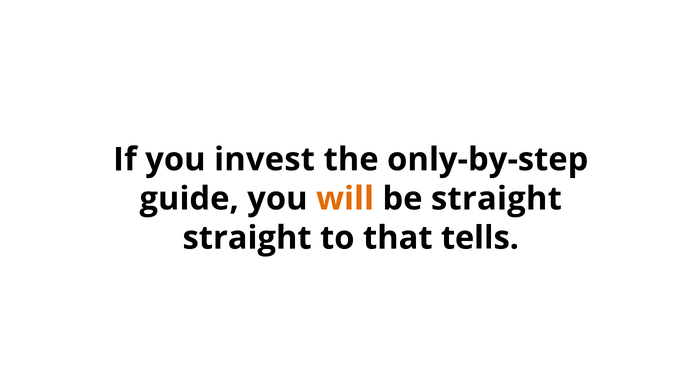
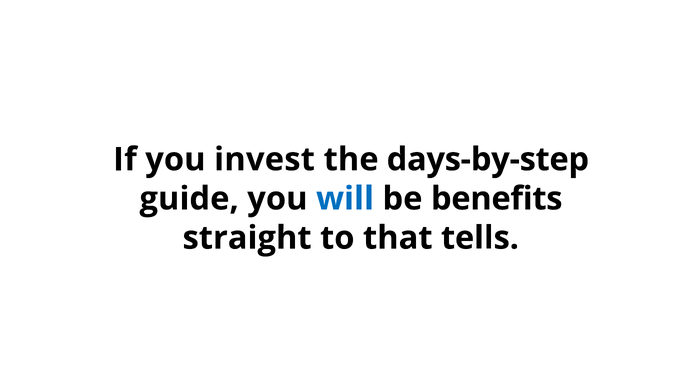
only-by-step: only-by-step -> days-by-step
will colour: orange -> blue
be straight: straight -> benefits
